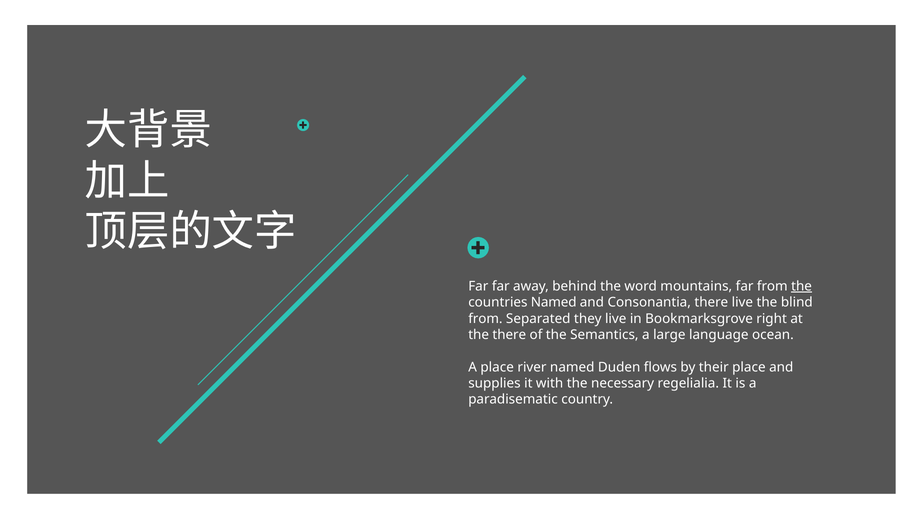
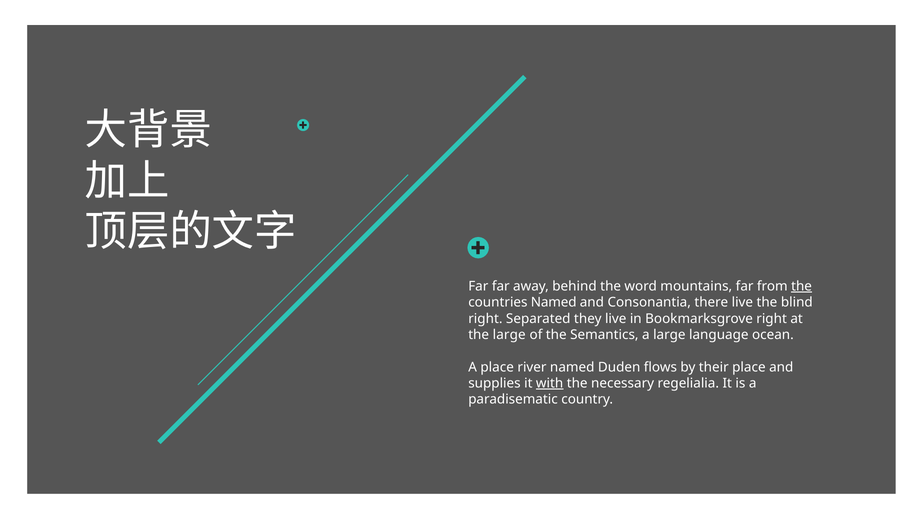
from at (485, 319): from -> right
the there: there -> large
with underline: none -> present
